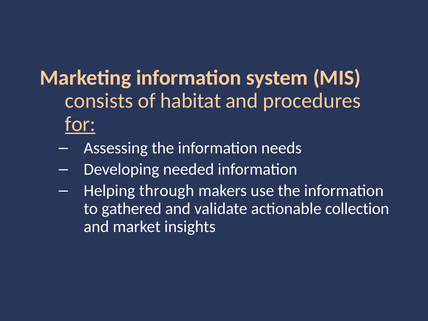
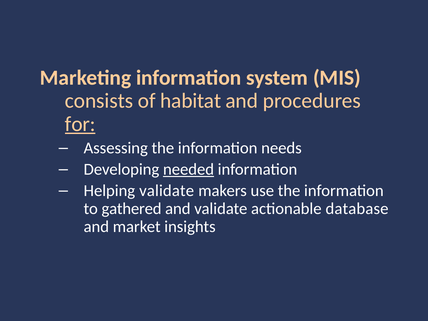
needed underline: none -> present
Helping through: through -> validate
collection: collection -> database
